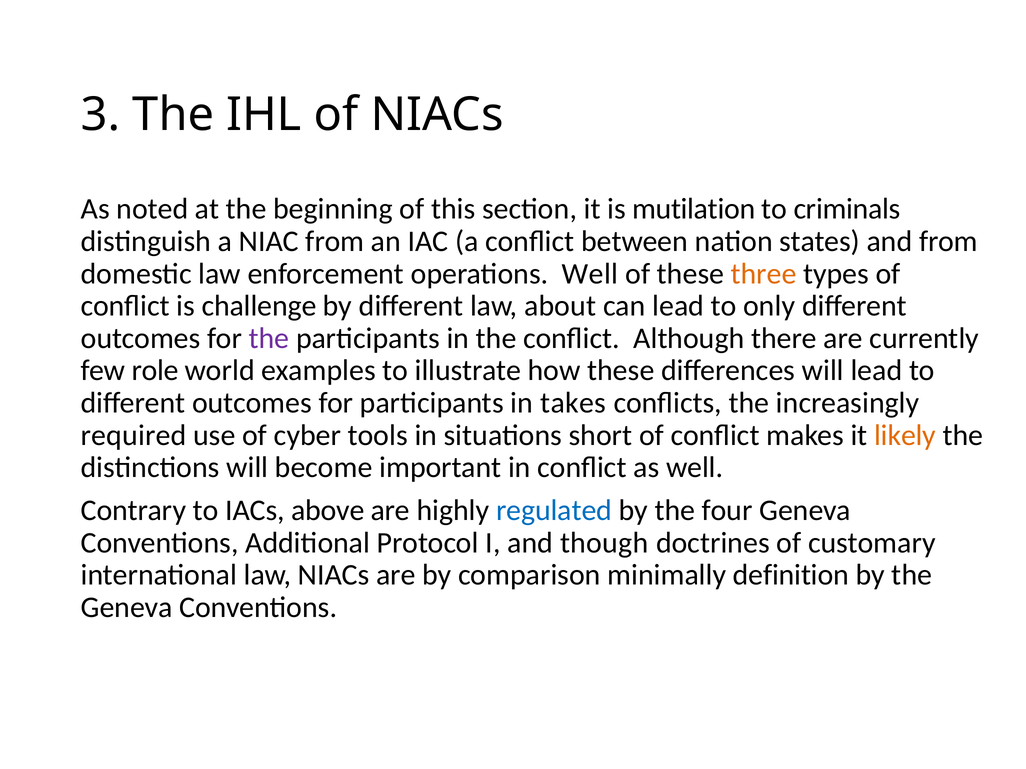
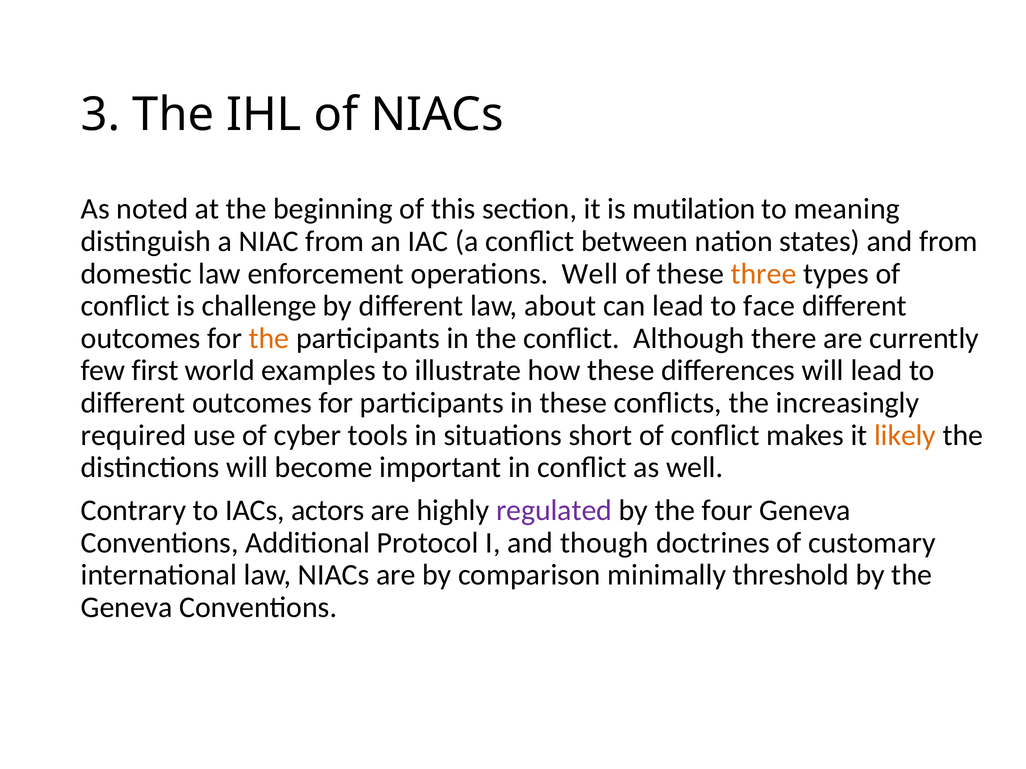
criminals: criminals -> meaning
only: only -> face
the at (269, 339) colour: purple -> orange
role: role -> first
in takes: takes -> these
above: above -> actors
regulated colour: blue -> purple
definition: definition -> threshold
